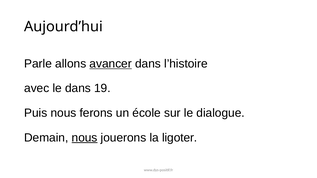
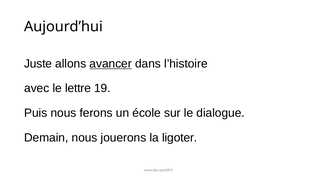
Parle: Parle -> Juste
le dans: dans -> lettre
nous at (85, 138) underline: present -> none
